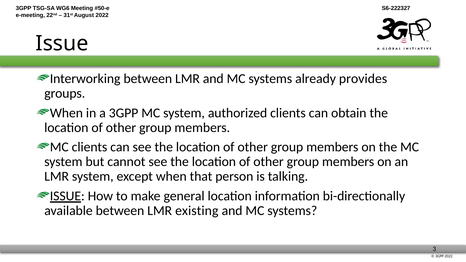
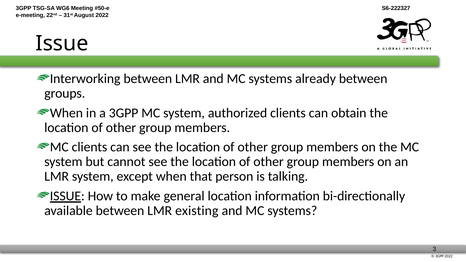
already provides: provides -> between
